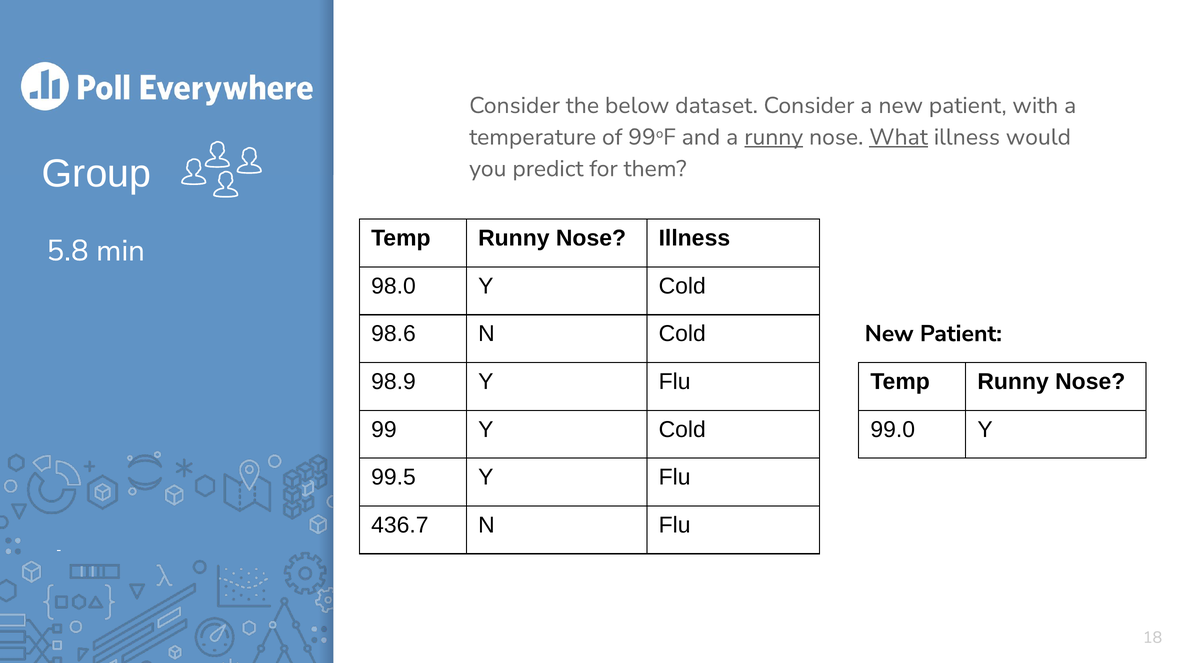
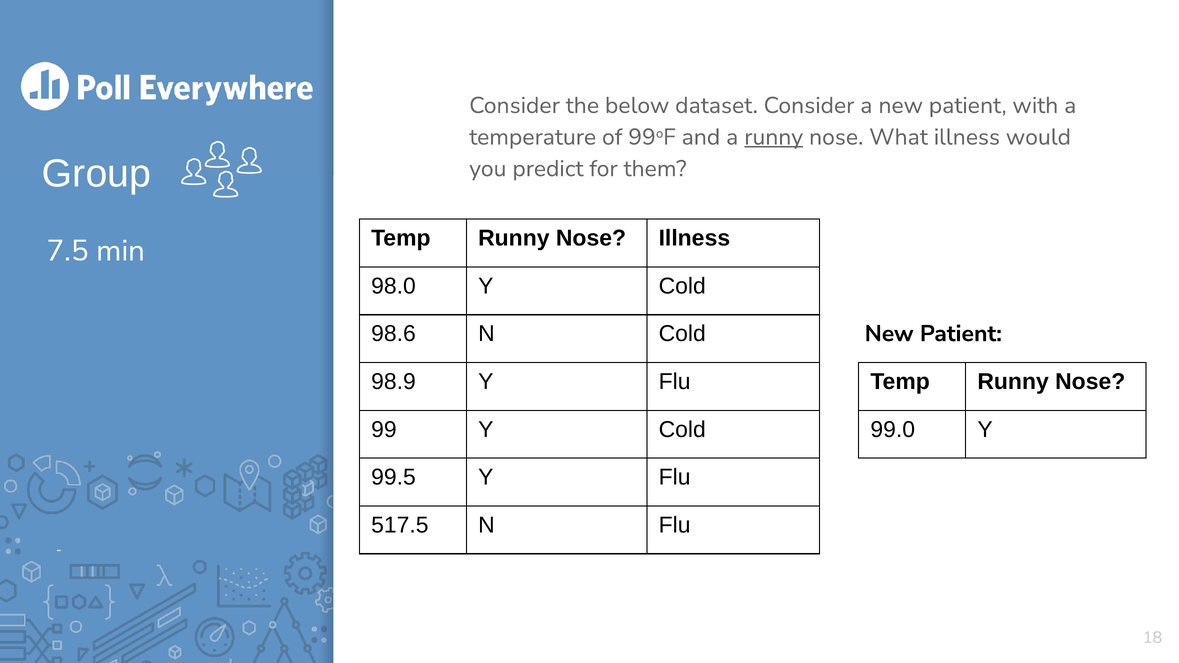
What underline: present -> none
5.8: 5.8 -> 7.5
436.7: 436.7 -> 517.5
